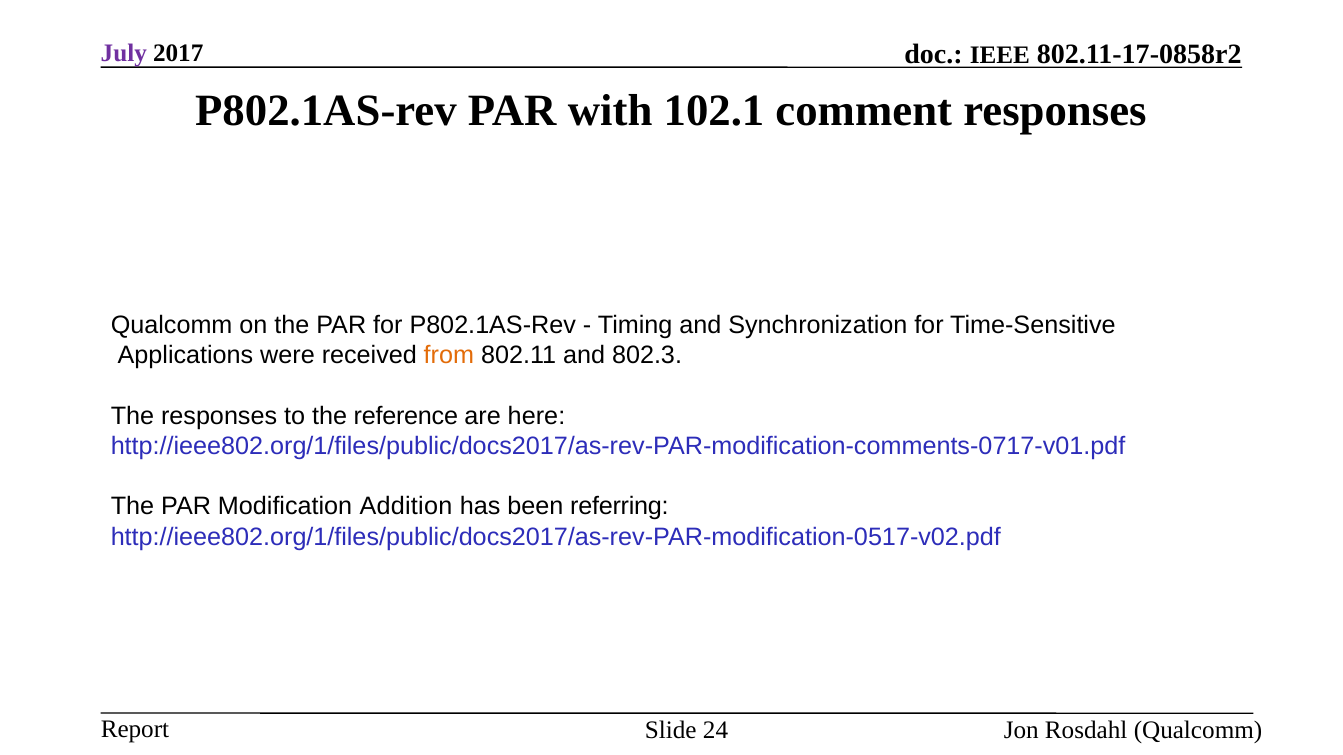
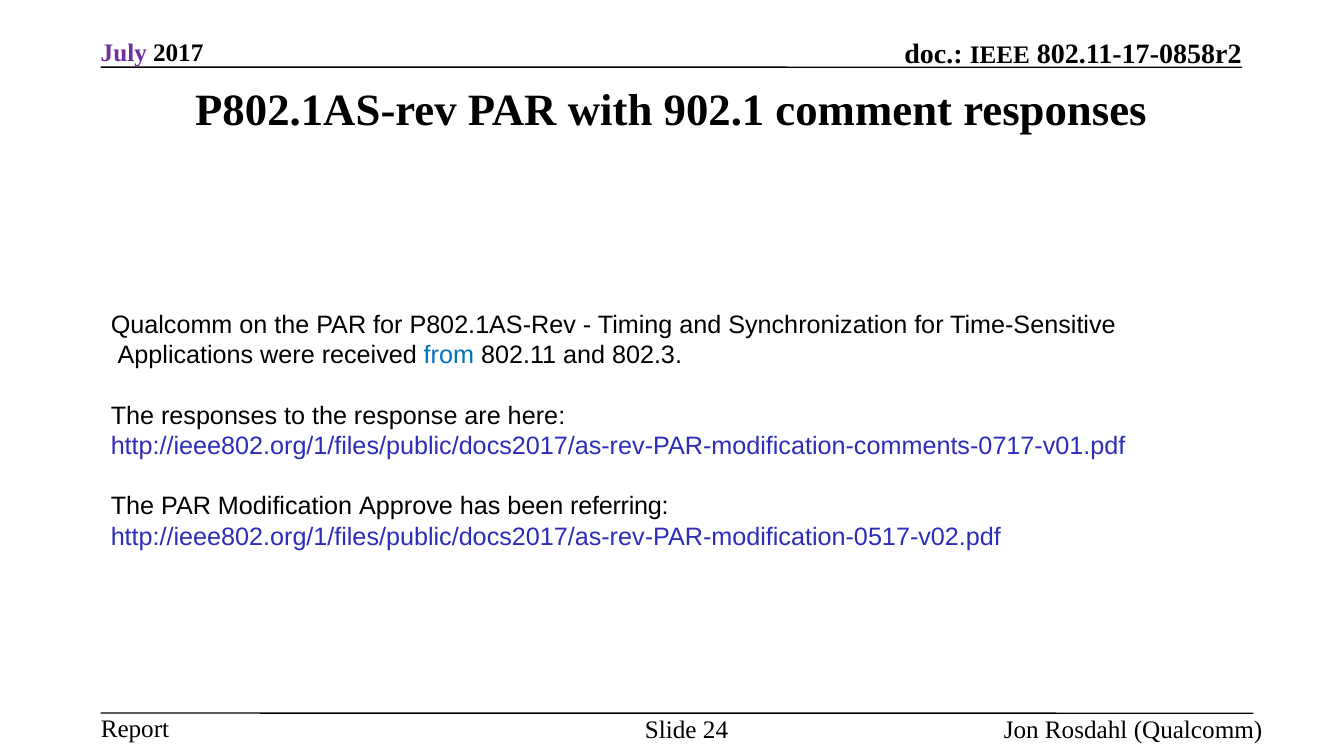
102.1: 102.1 -> 902.1
from colour: orange -> blue
reference: reference -> response
Addition: Addition -> Approve
